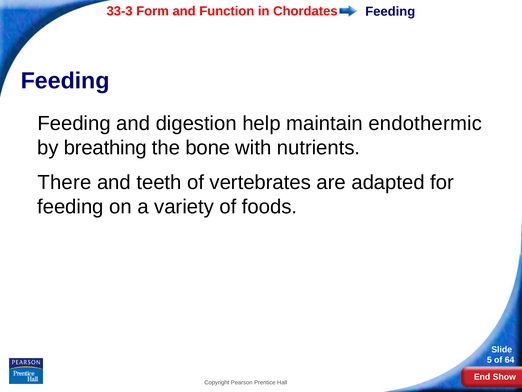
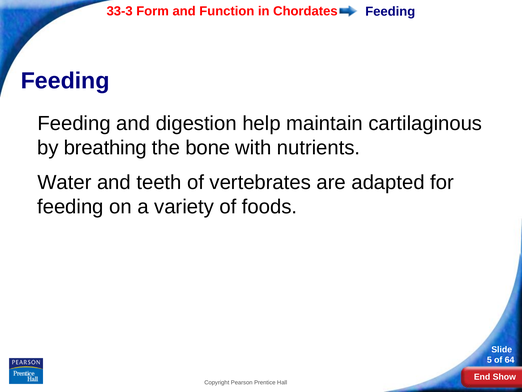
endothermic: endothermic -> cartilaginous
There: There -> Water
